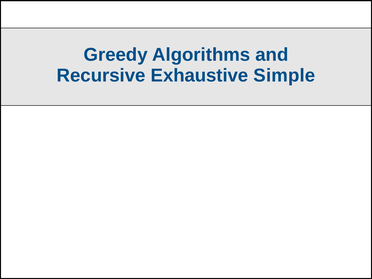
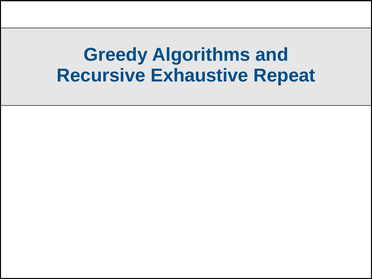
Simple: Simple -> Repeat
